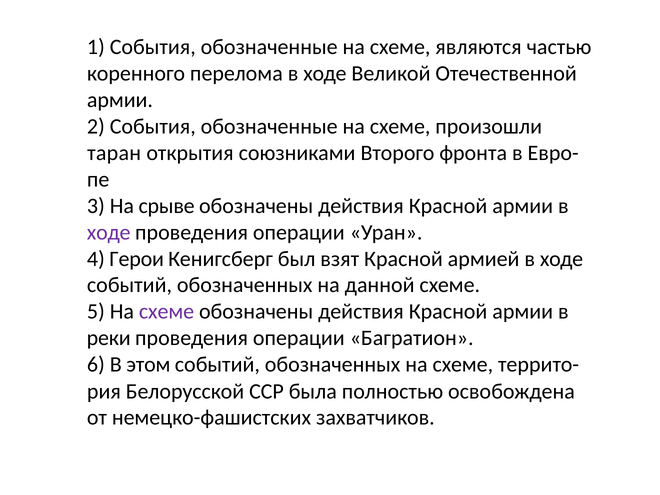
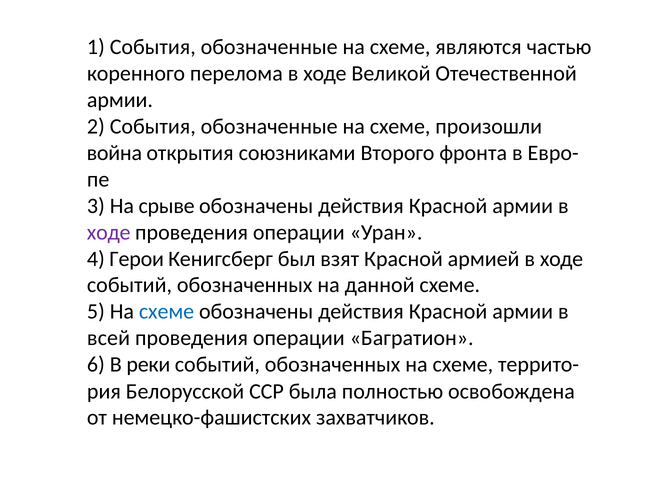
таран: таран -> война
схеме at (167, 312) colour: purple -> blue
реки: реки -> всей
этом: этом -> реки
